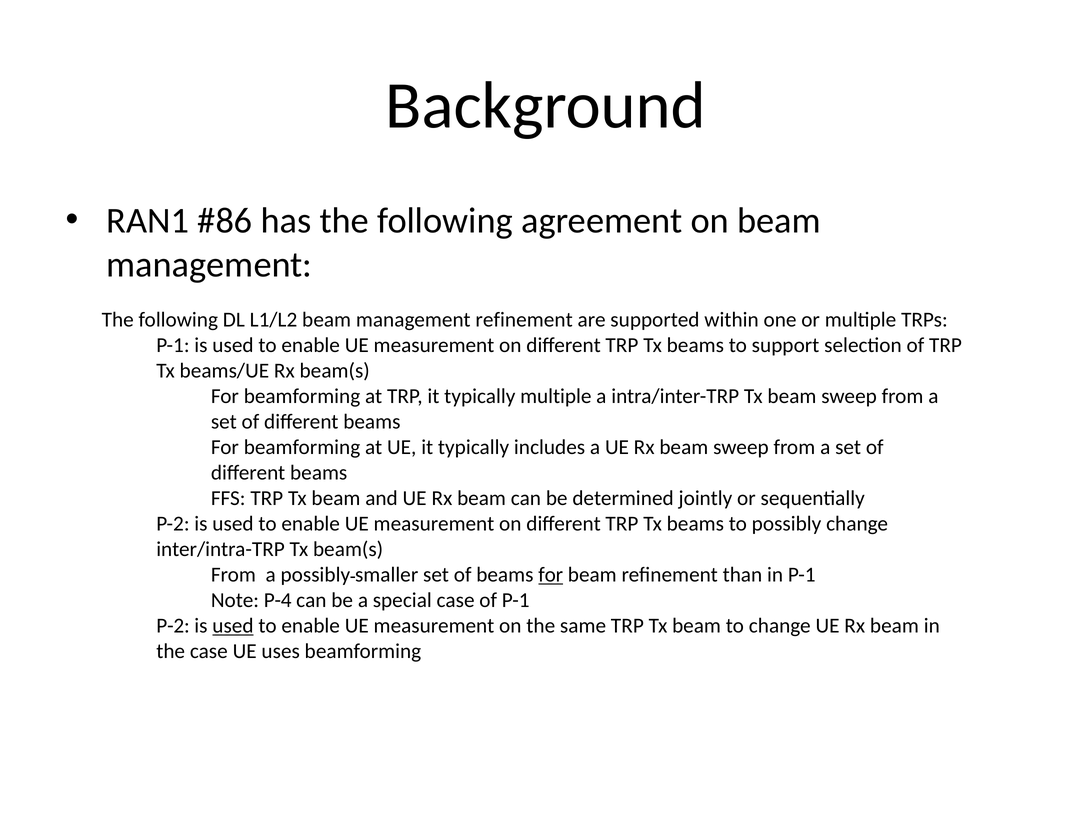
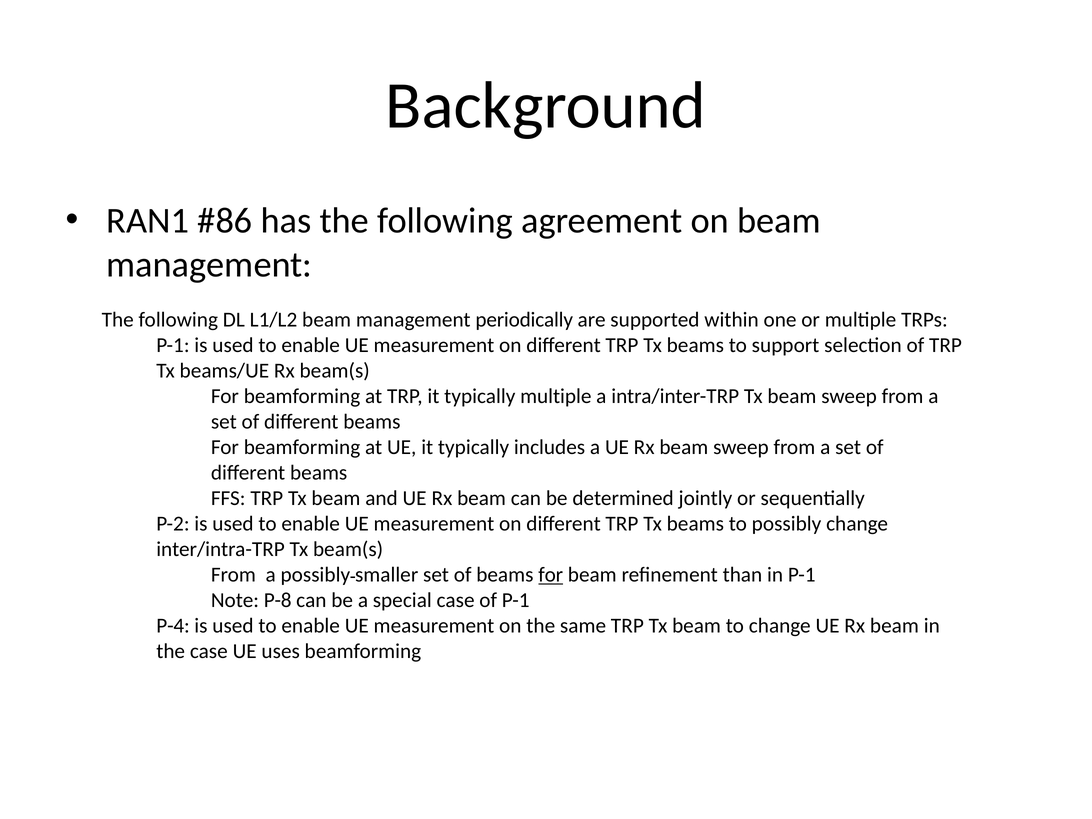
management refinement: refinement -> periodically
P-4: P-4 -> P-8
P-2 at (173, 626): P-2 -> P-4
used at (233, 626) underline: present -> none
